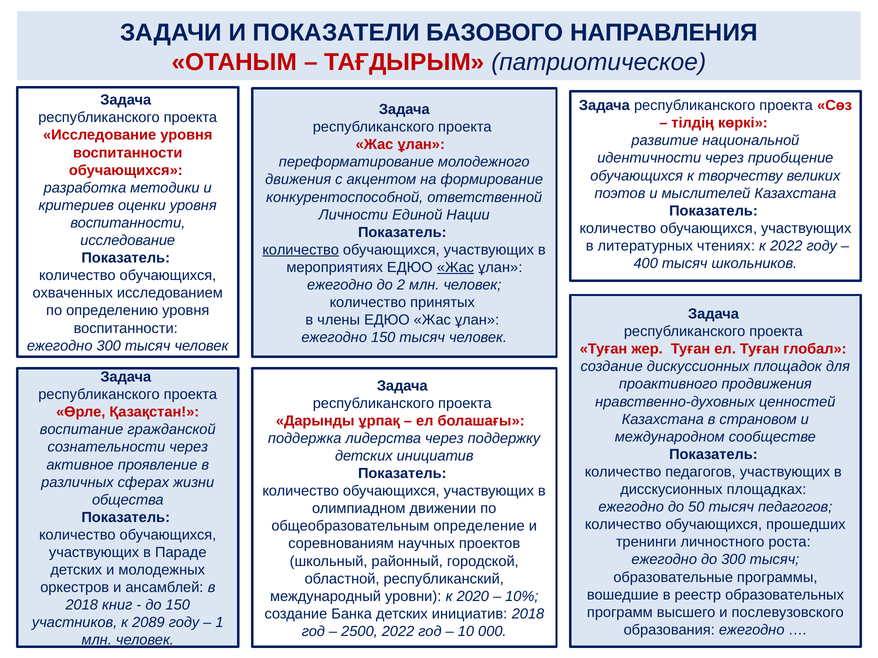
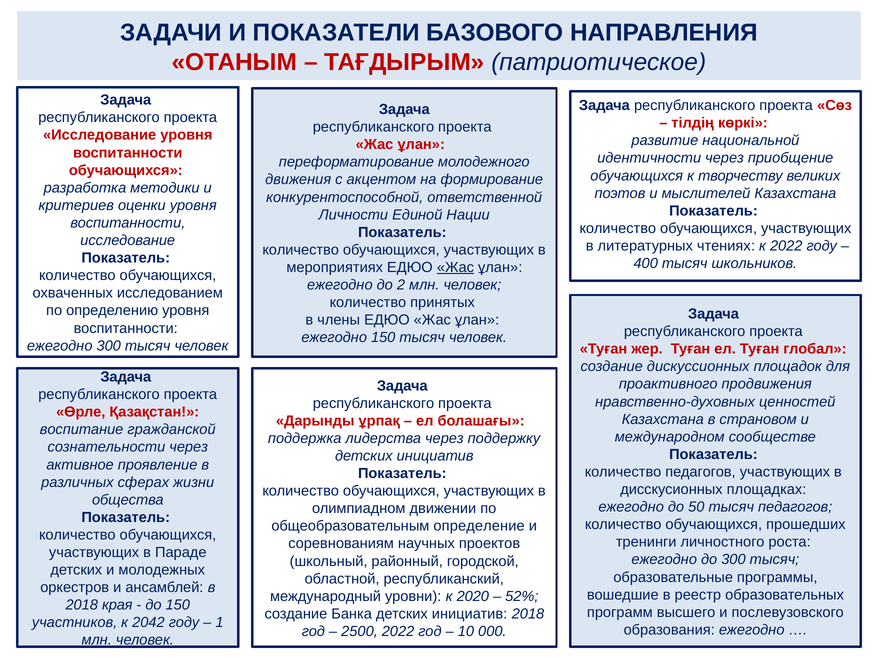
количество at (301, 250) underline: present -> none
10%: 10% -> 52%
книг: книг -> края
2089: 2089 -> 2042
